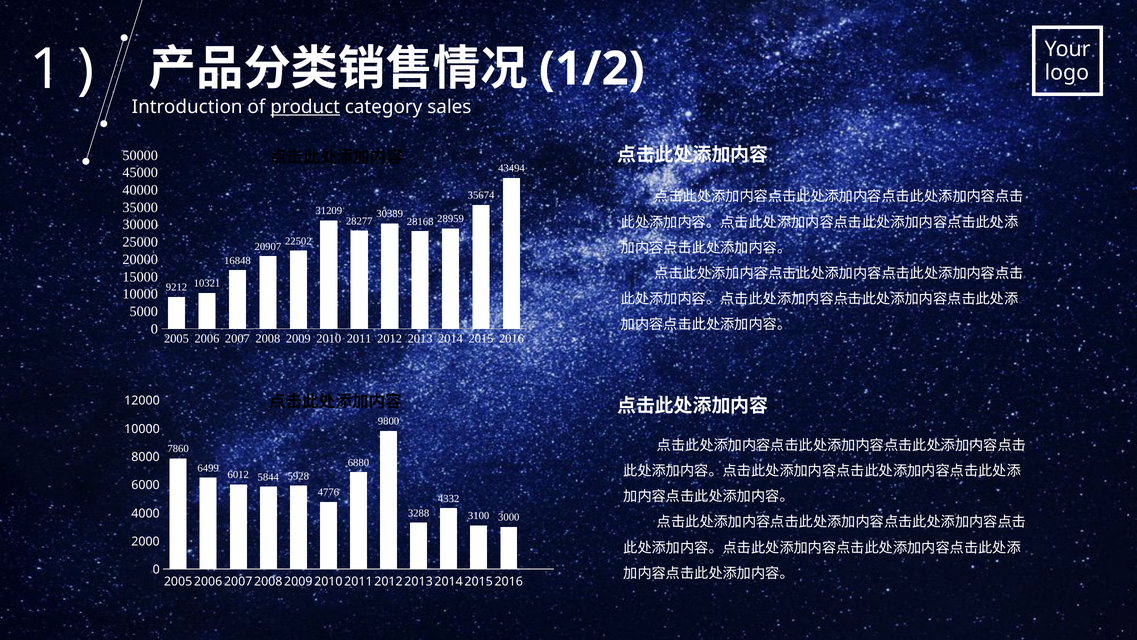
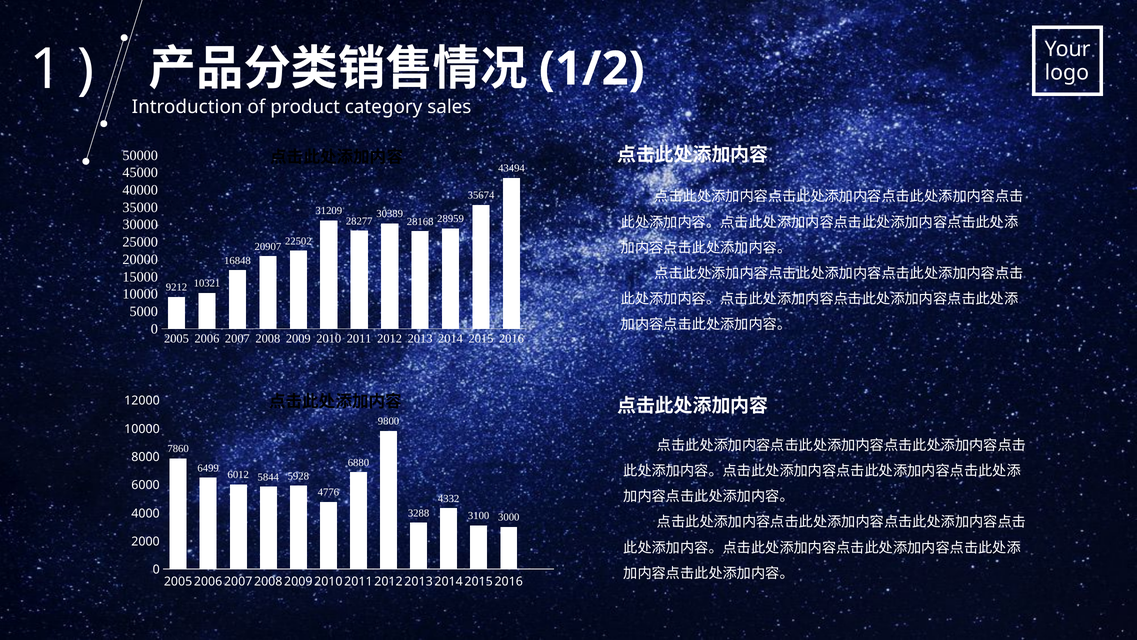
product underline: present -> none
